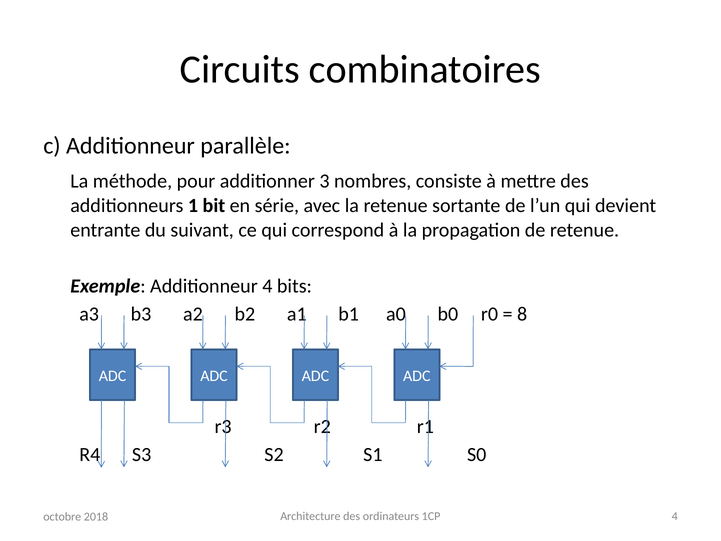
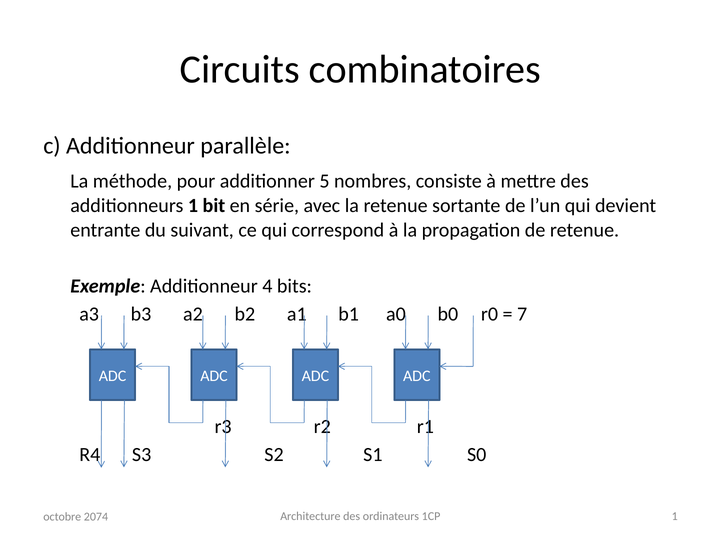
3: 3 -> 5
8: 8 -> 7
1CP 4: 4 -> 1
2018: 2018 -> 2074
